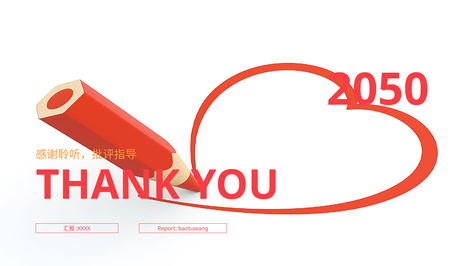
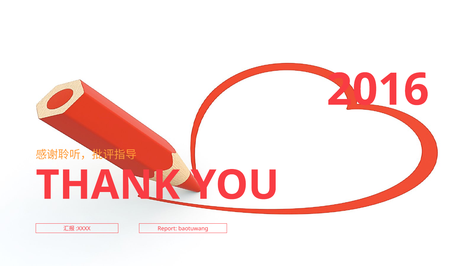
2050: 2050 -> 2016
